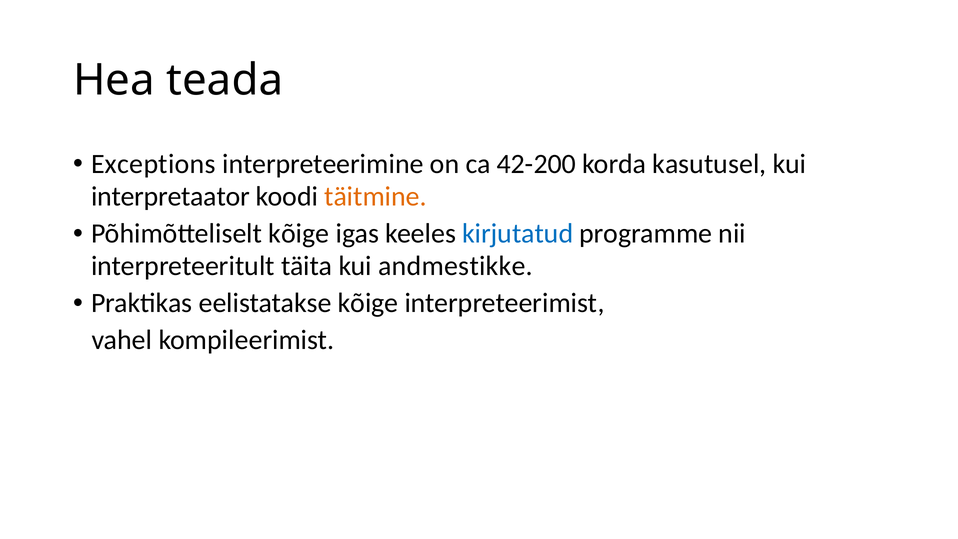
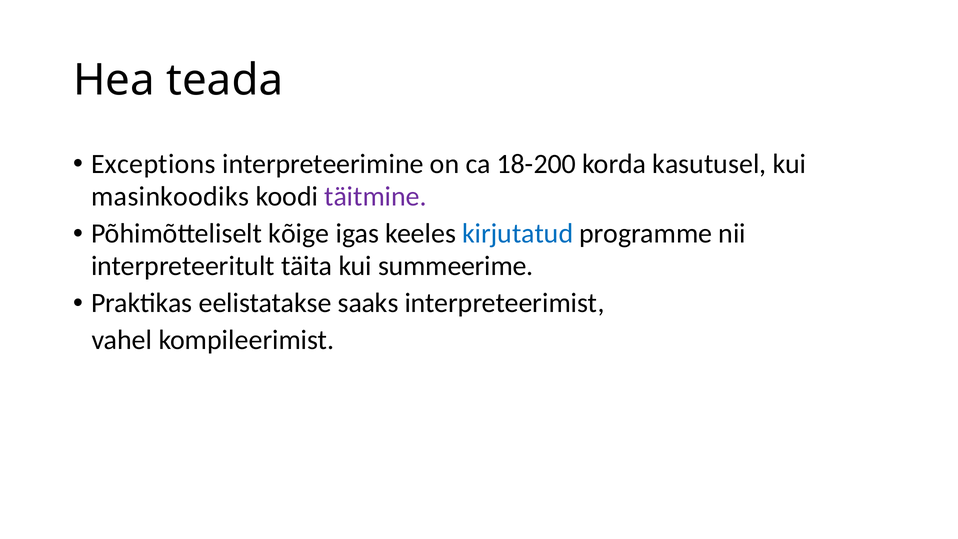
42-200: 42-200 -> 18-200
interpretaator: interpretaator -> masinkoodiks
täitmine colour: orange -> purple
andmestikke: andmestikke -> summeerime
eelistatakse kõige: kõige -> saaks
